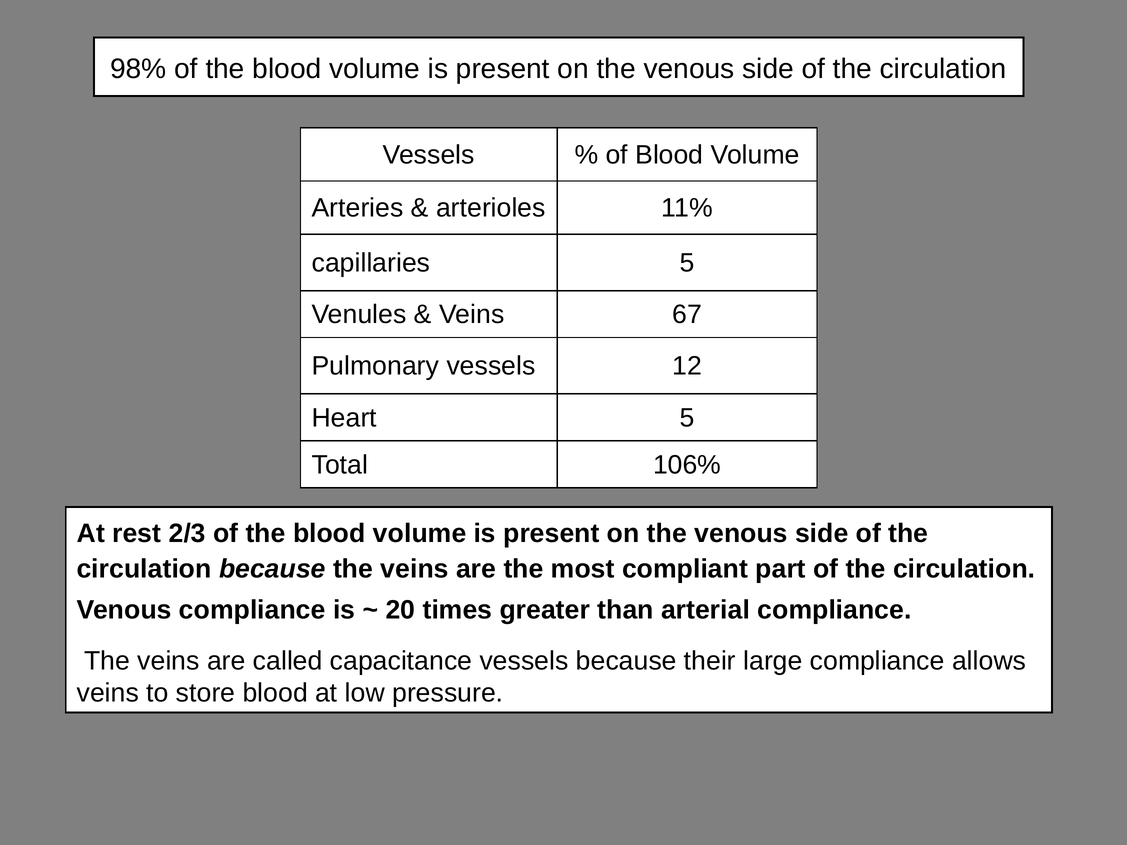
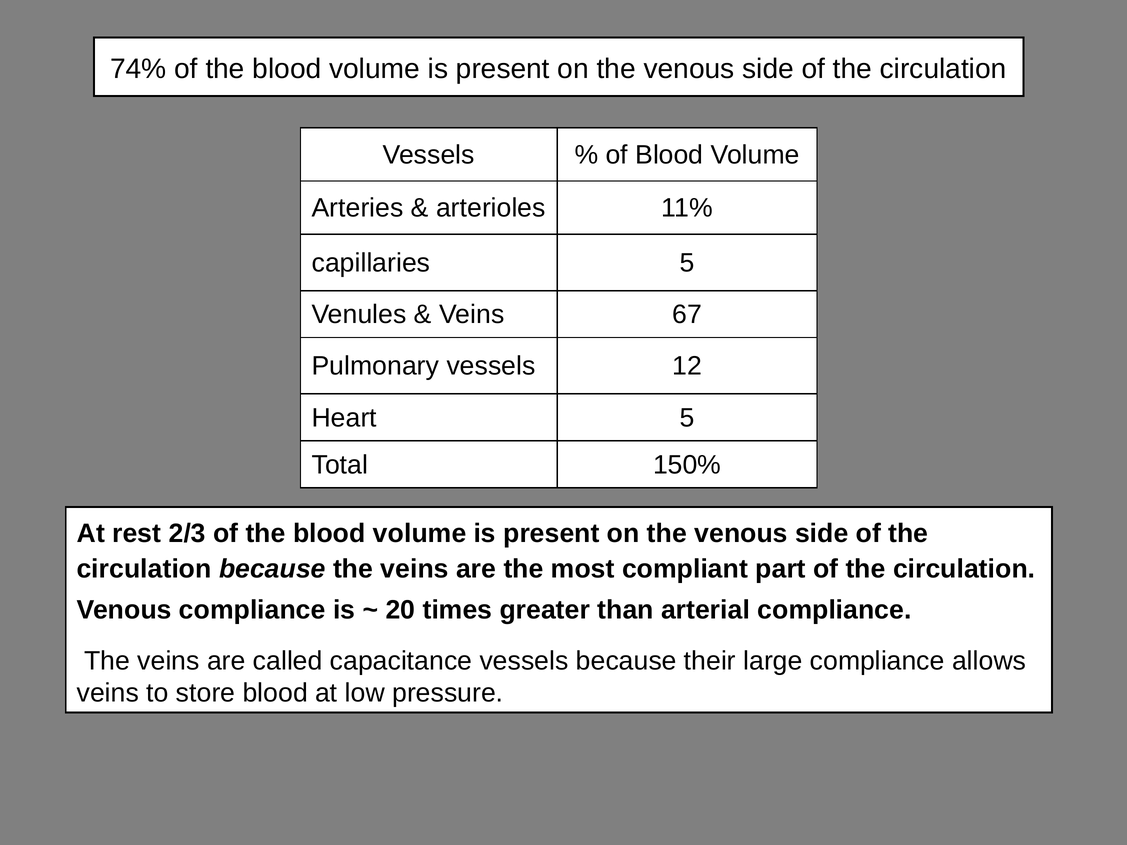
98%: 98% -> 74%
106%: 106% -> 150%
